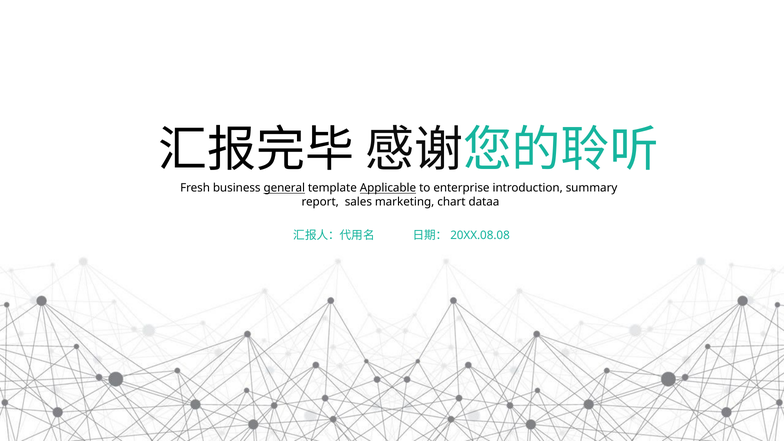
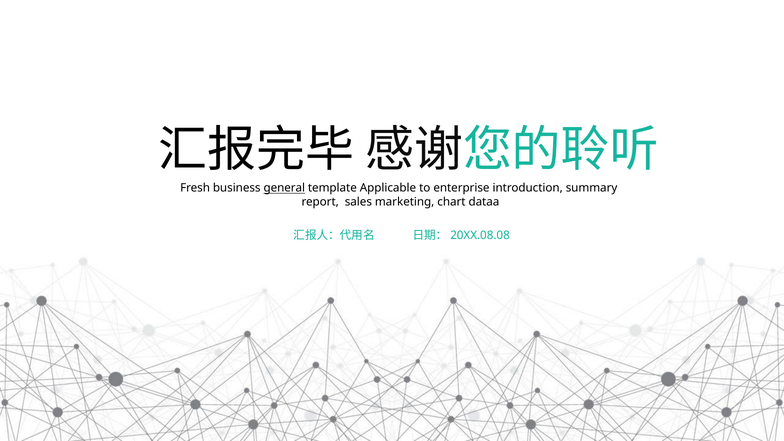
Applicable underline: present -> none
